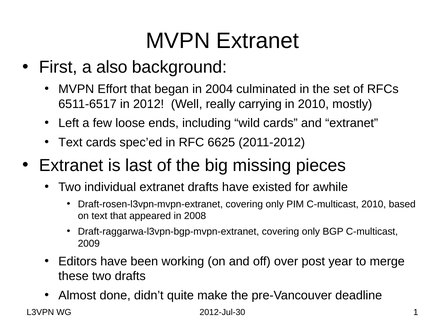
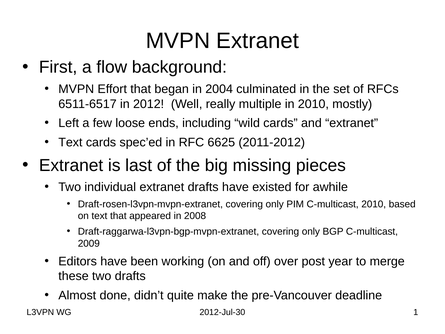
also: also -> flow
carrying: carrying -> multiple
